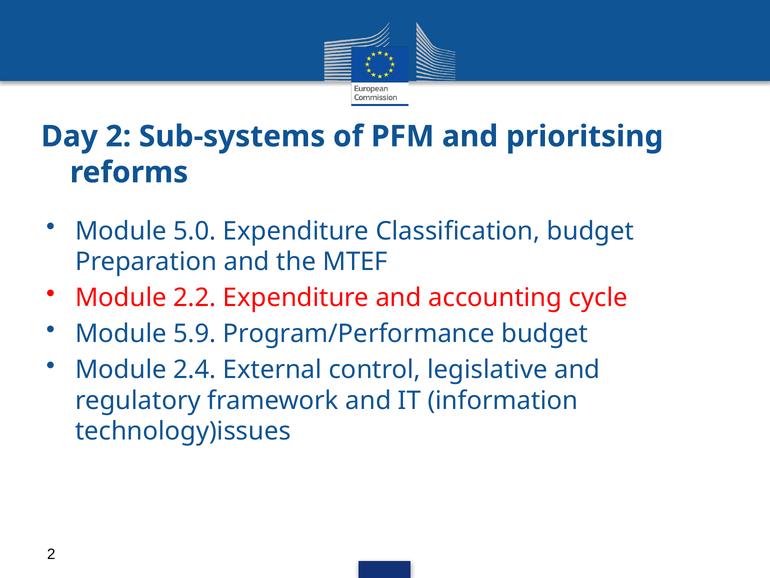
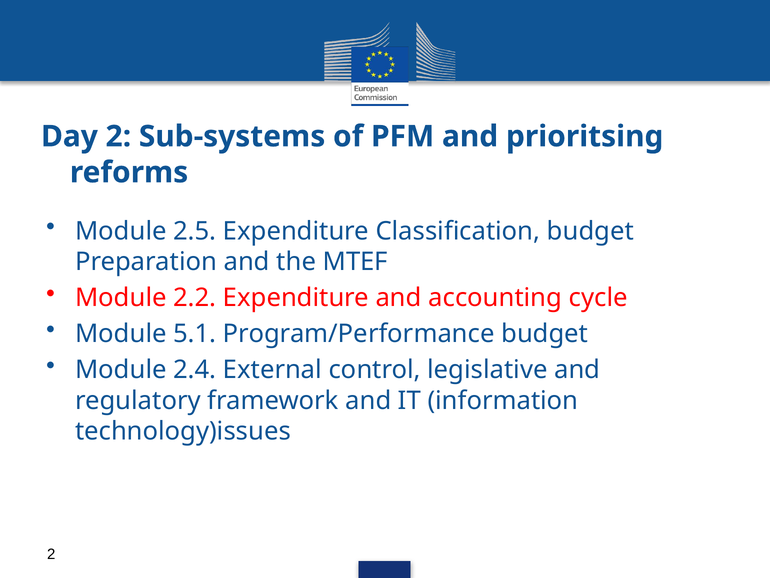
5.0: 5.0 -> 2.5
5.9: 5.9 -> 5.1
